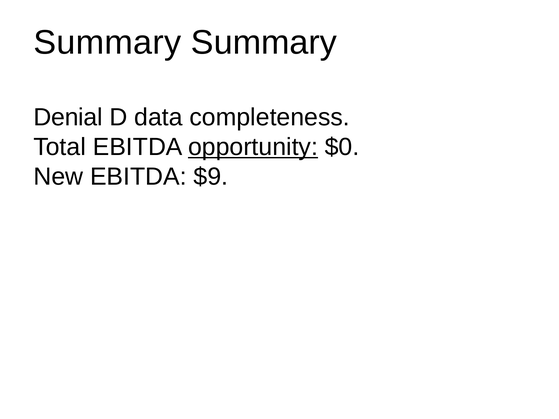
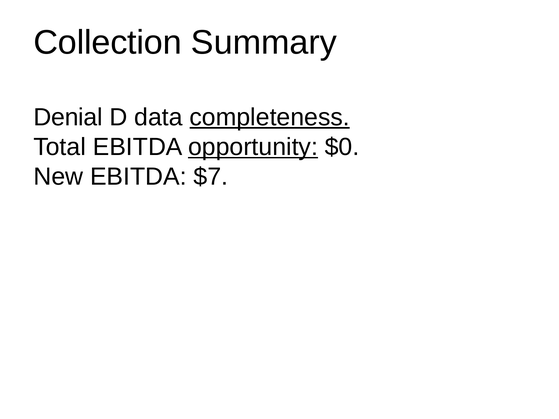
Summary at (107, 42): Summary -> Collection
completeness underline: none -> present
$9: $9 -> $7
